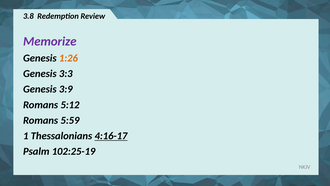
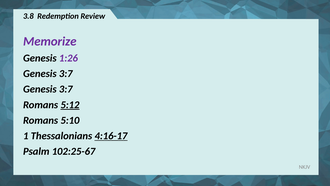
1:26 colour: orange -> purple
3:3 at (66, 74): 3:3 -> 3:7
3:9 at (66, 89): 3:9 -> 3:7
5:12 underline: none -> present
5:59: 5:59 -> 5:10
102:25-19: 102:25-19 -> 102:25-67
